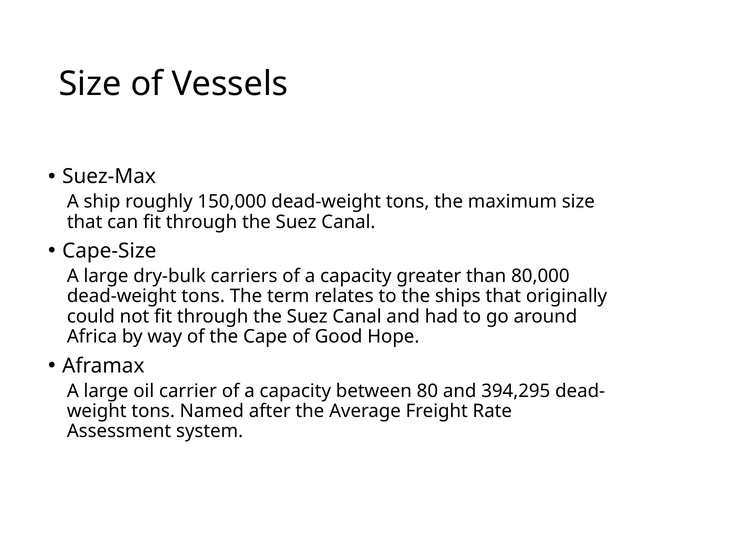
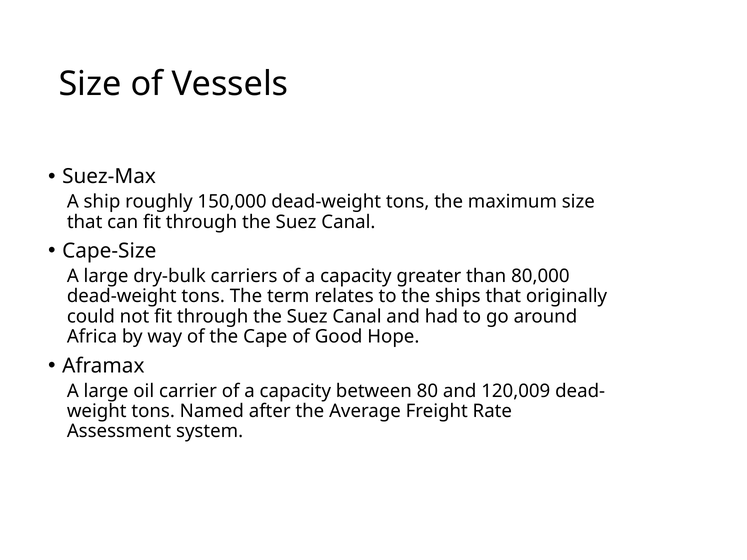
394,295: 394,295 -> 120,009
